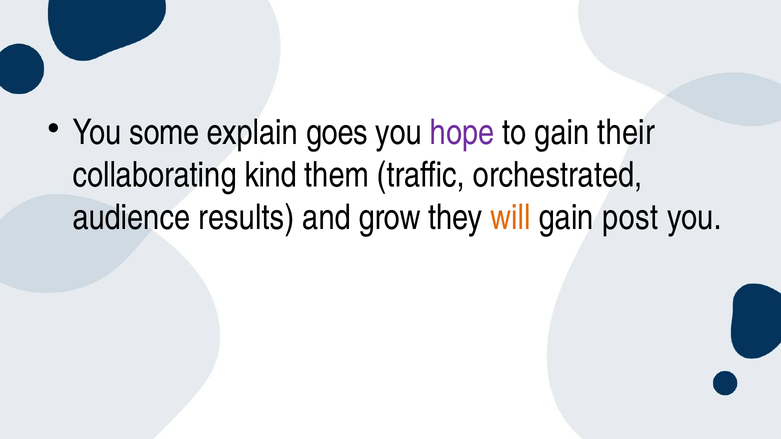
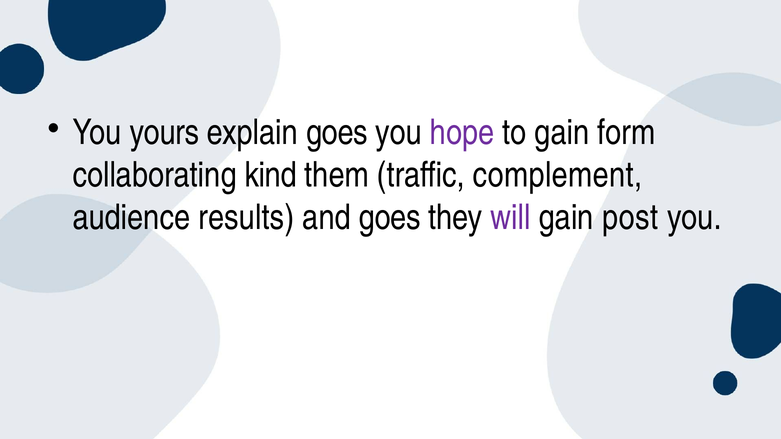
some: some -> yours
their: their -> form
orchestrated: orchestrated -> complement
and grow: grow -> goes
will colour: orange -> purple
